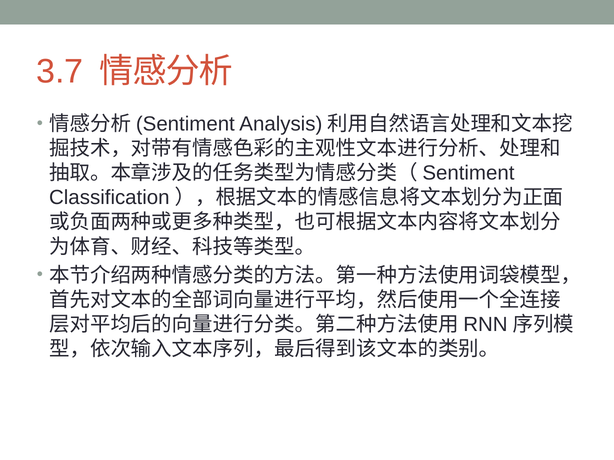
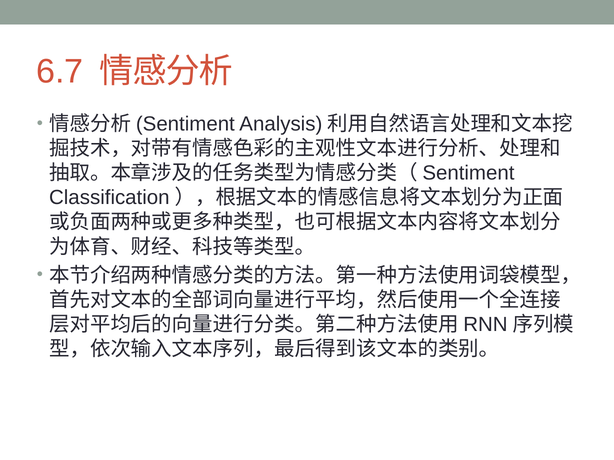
3.7: 3.7 -> 6.7
